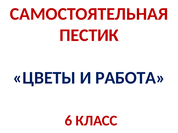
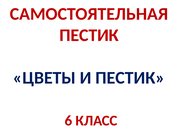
И РАБОТА: РАБОТА -> ПЕСТИК
